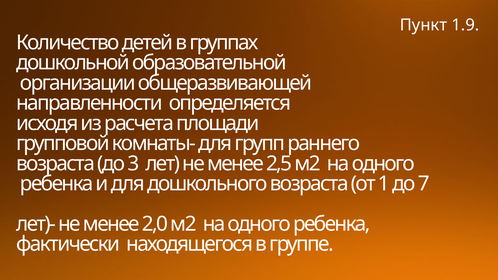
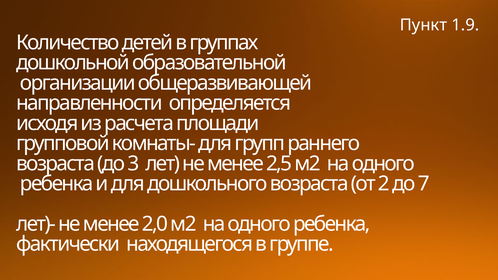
1: 1 -> 2
